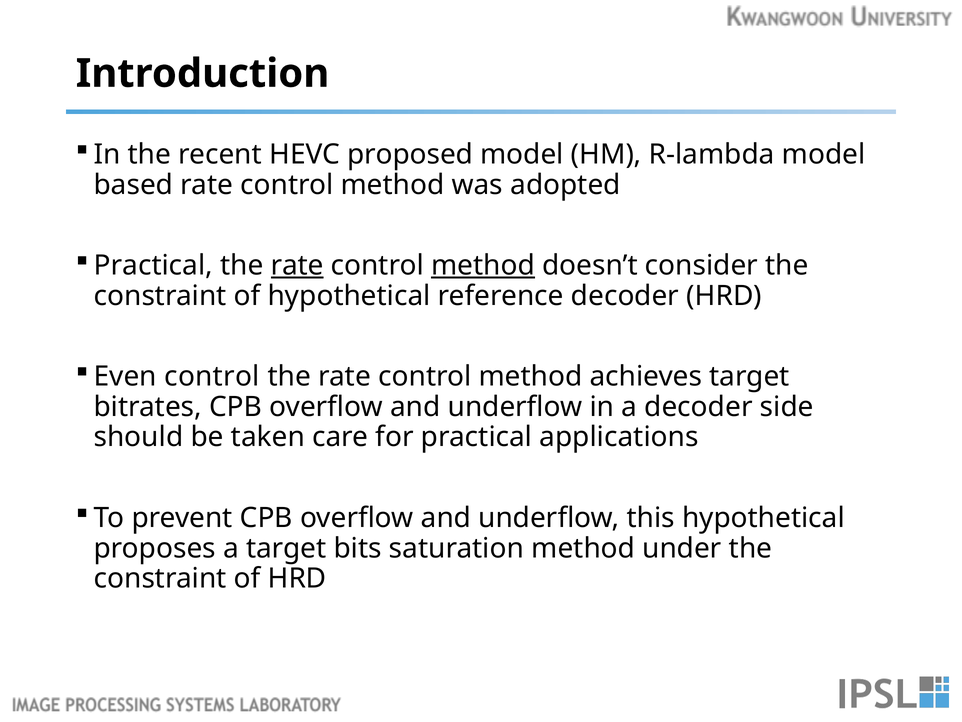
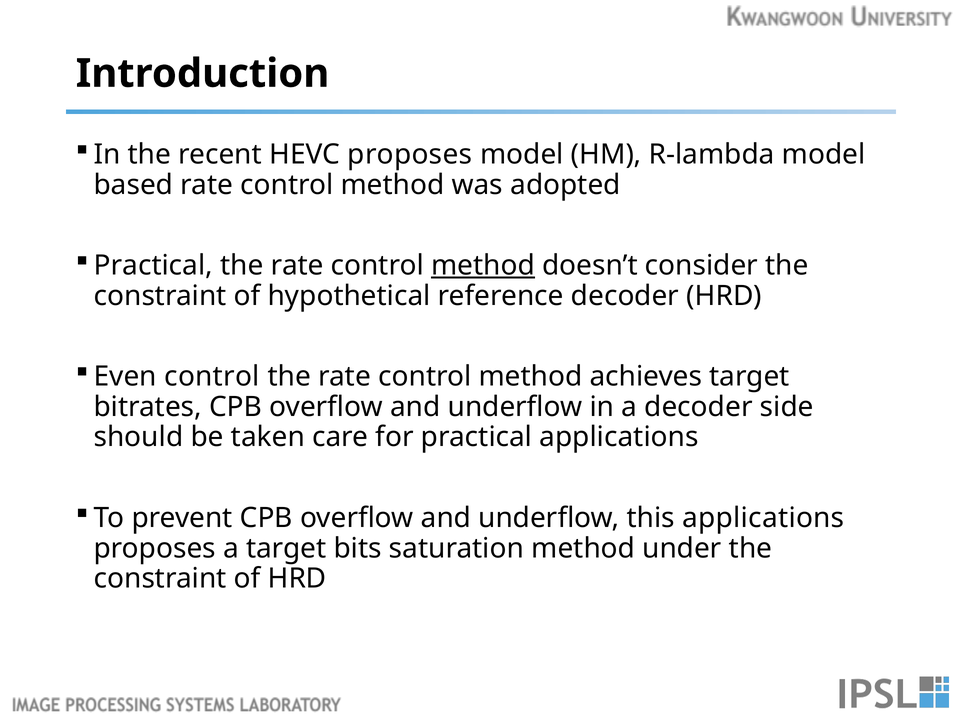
HEVC proposed: proposed -> proposes
rate at (297, 265) underline: present -> none
this hypothetical: hypothetical -> applications
